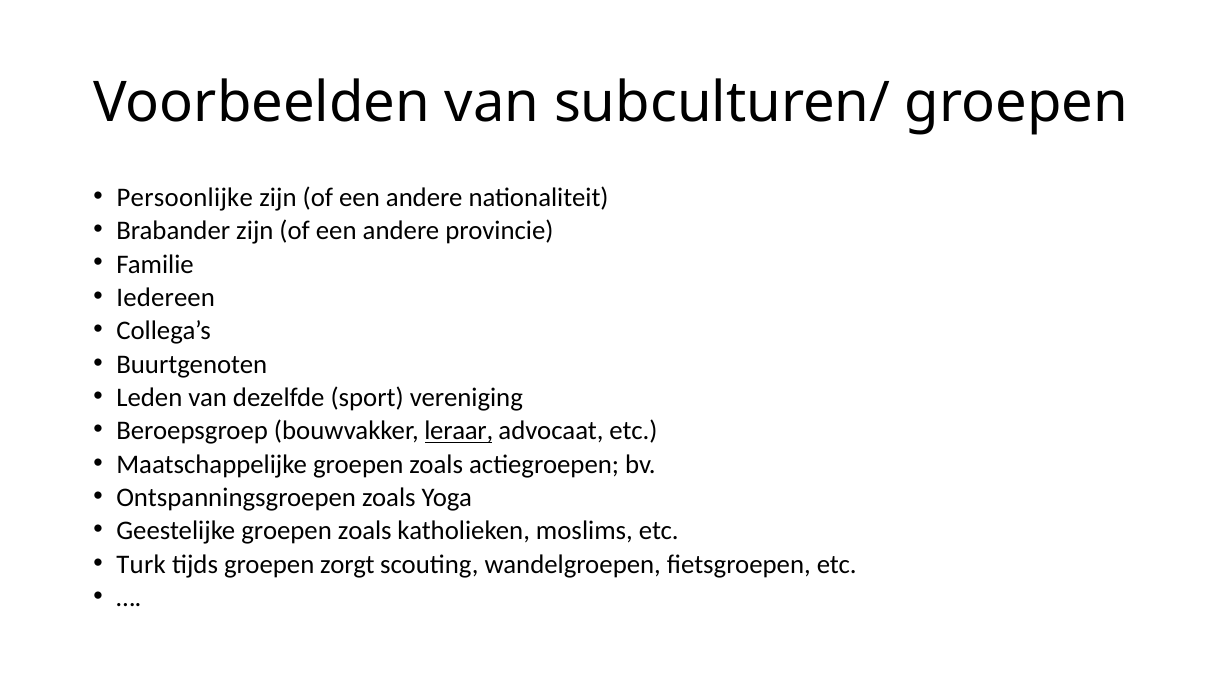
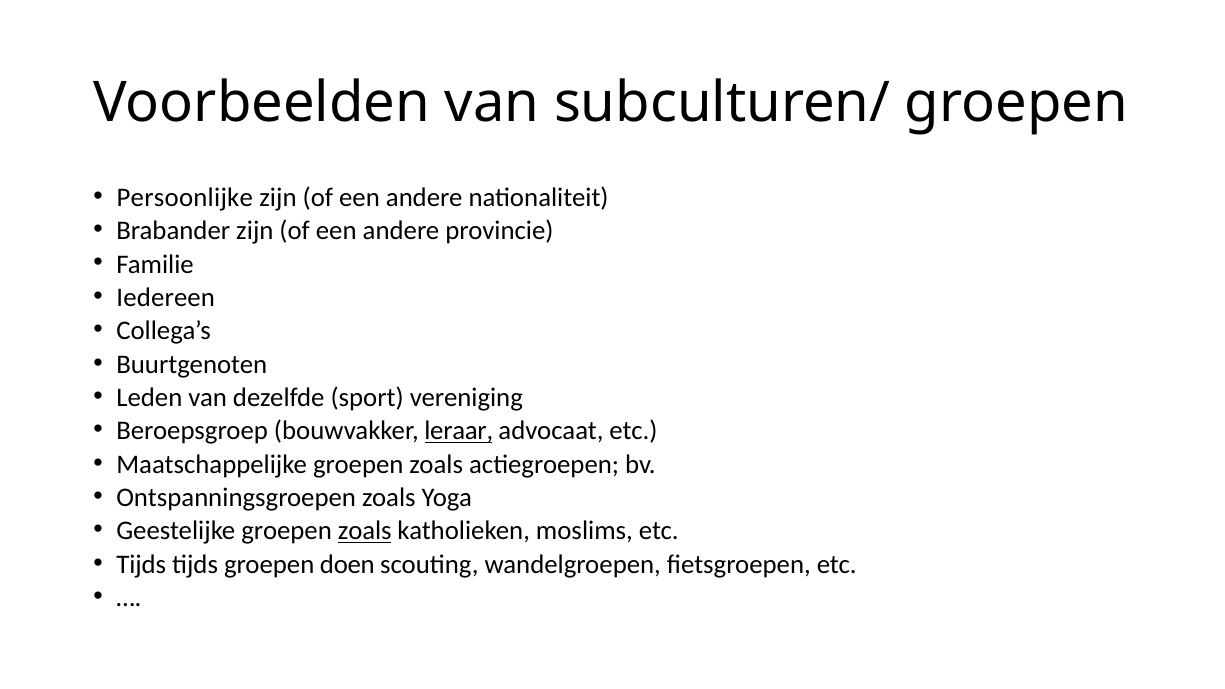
zoals at (365, 531) underline: none -> present
Turk at (141, 565): Turk -> Tijds
zorgt: zorgt -> doen
